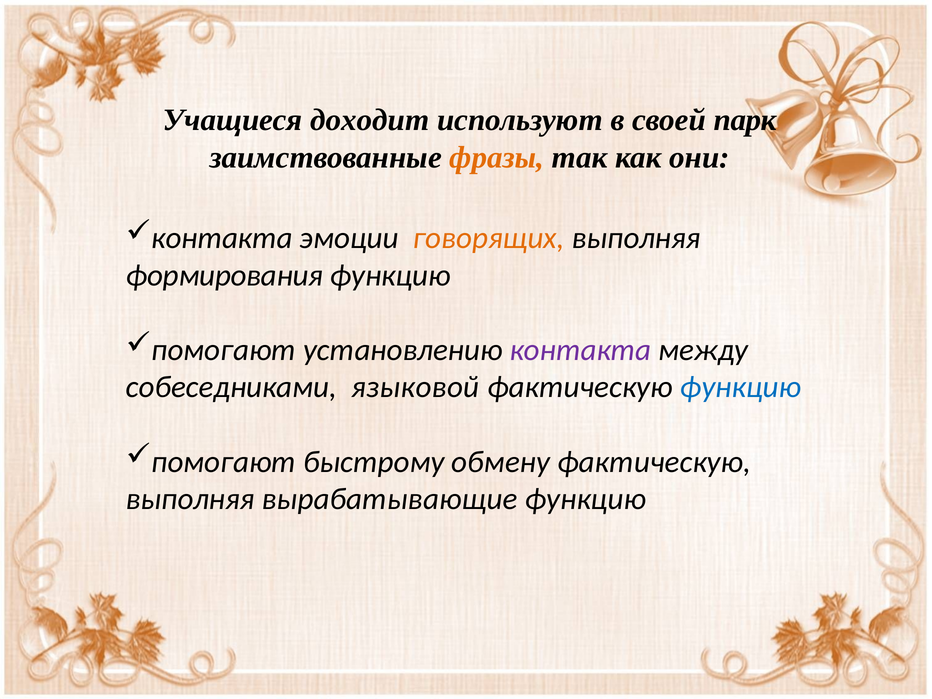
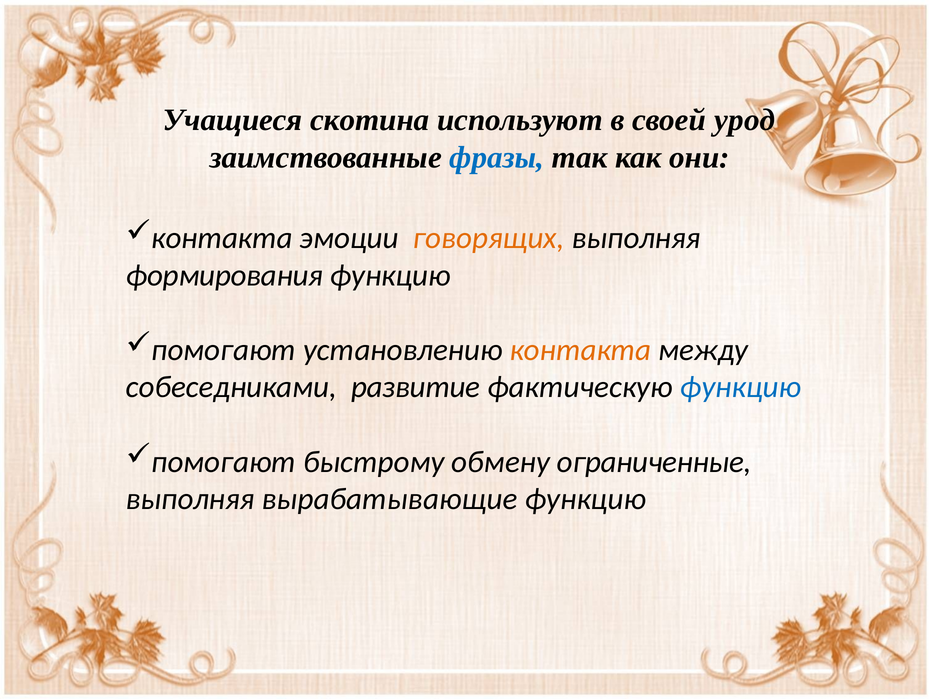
доходит: доходит -> скотина
парк: парк -> урод
фразы colour: orange -> blue
контакта at (581, 350) colour: purple -> orange
языковой: языковой -> развитие
обмену фактическую: фактическую -> ограниченные
